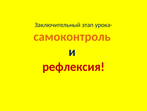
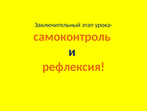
рефлексия colour: red -> orange
